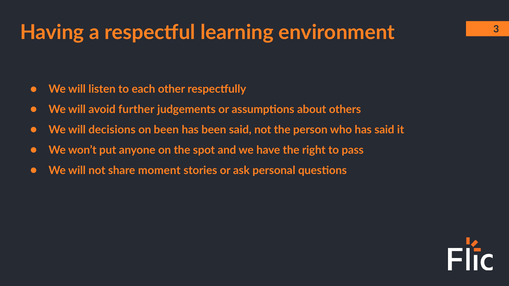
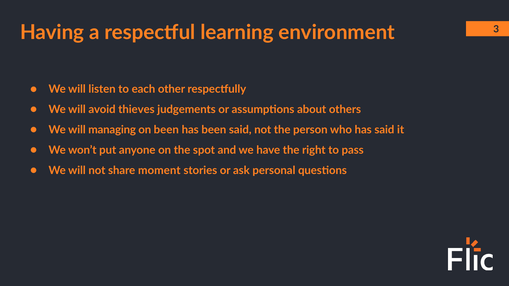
further: further -> thieves
decisions: decisions -> managing
